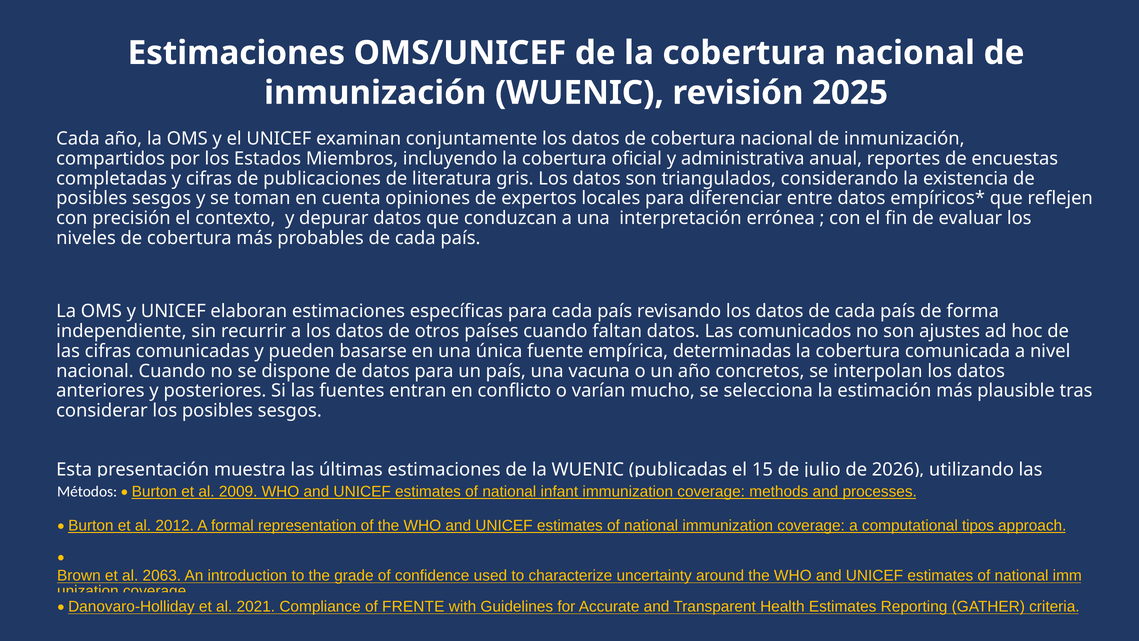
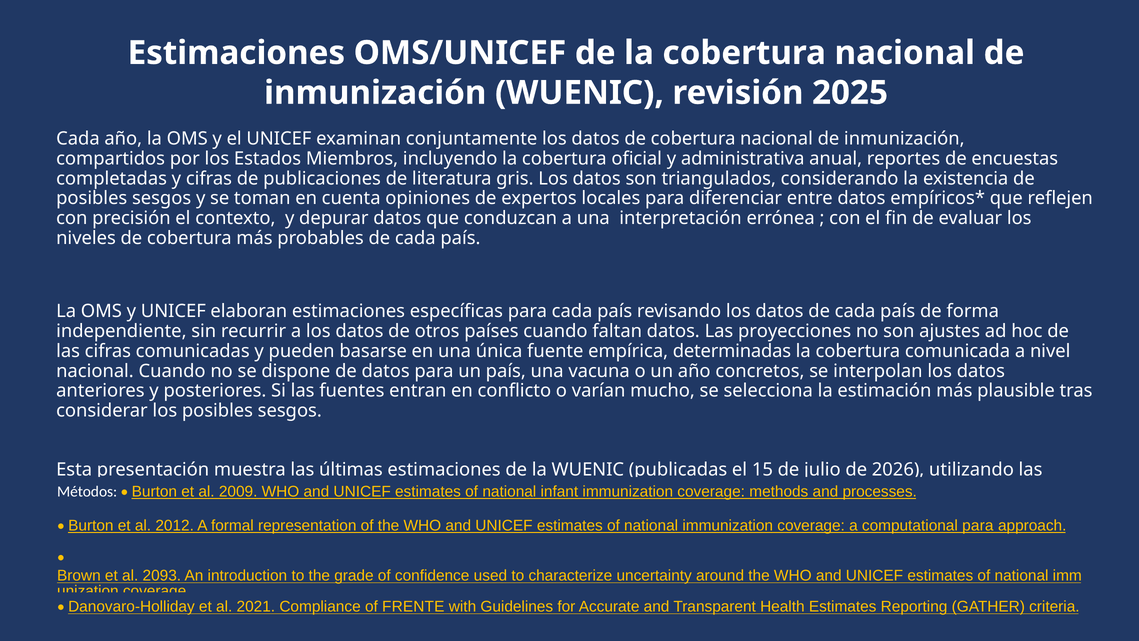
comunicados: comunicados -> proyecciones
computational tipos: tipos -> para
2063: 2063 -> 2093
